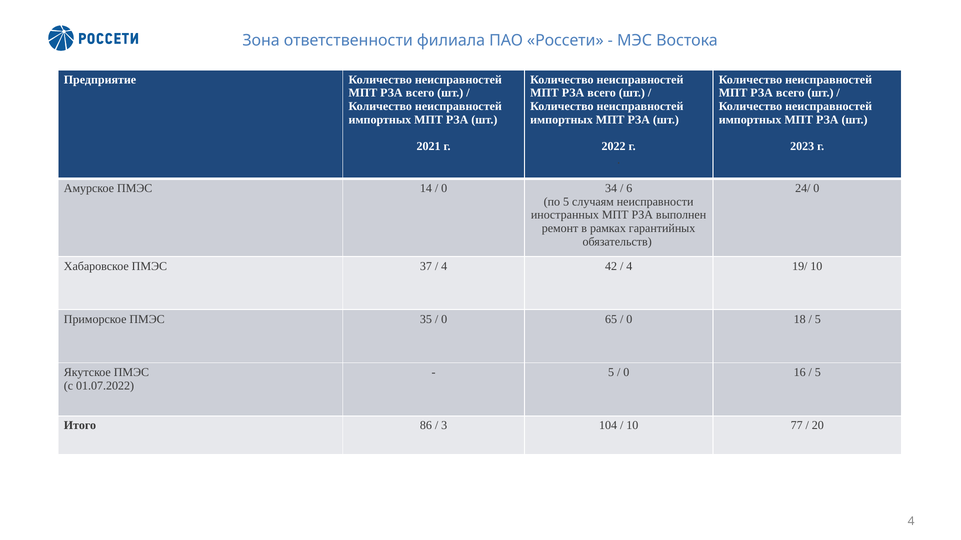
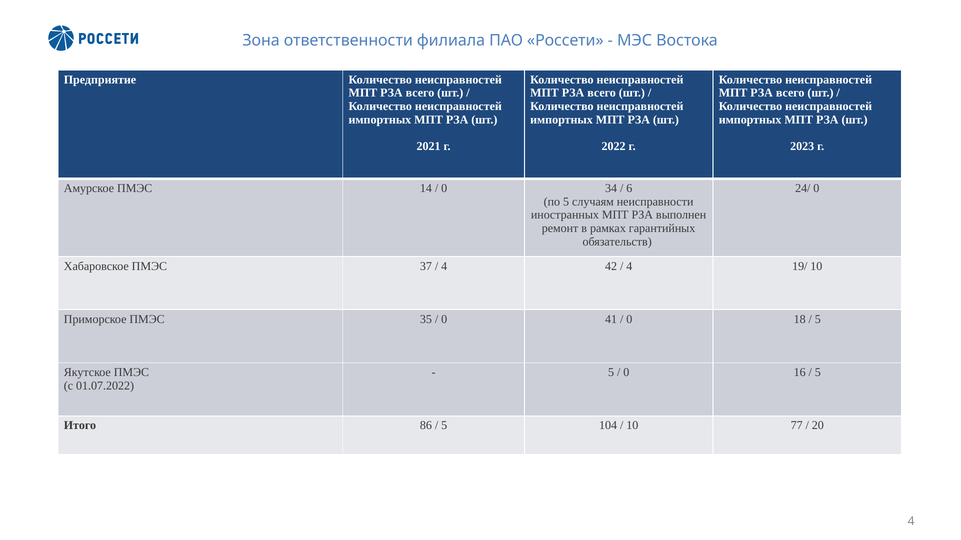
65: 65 -> 41
3 at (444, 426): 3 -> 5
